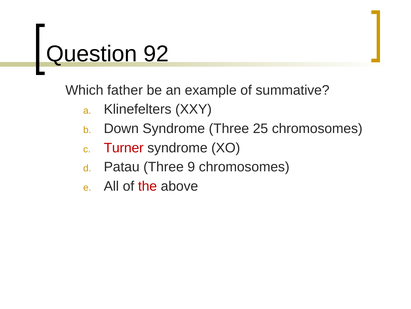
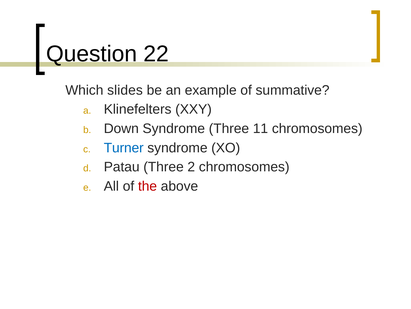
92: 92 -> 22
father: father -> slides
25: 25 -> 11
Turner colour: red -> blue
9: 9 -> 2
